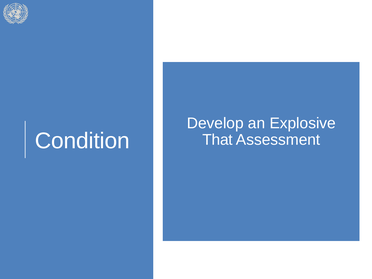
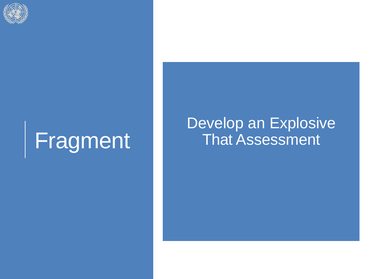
Condition: Condition -> Fragment
